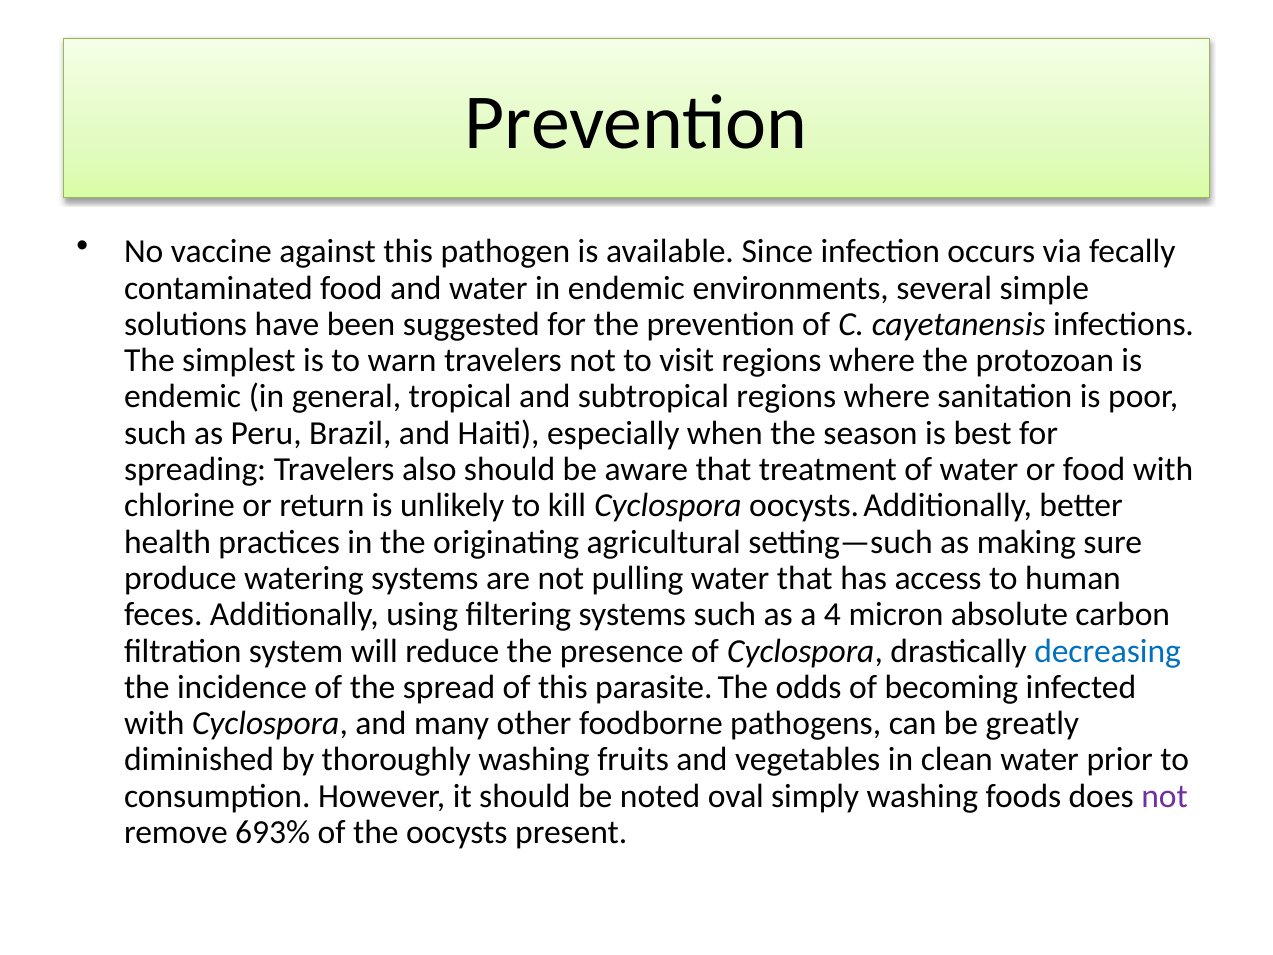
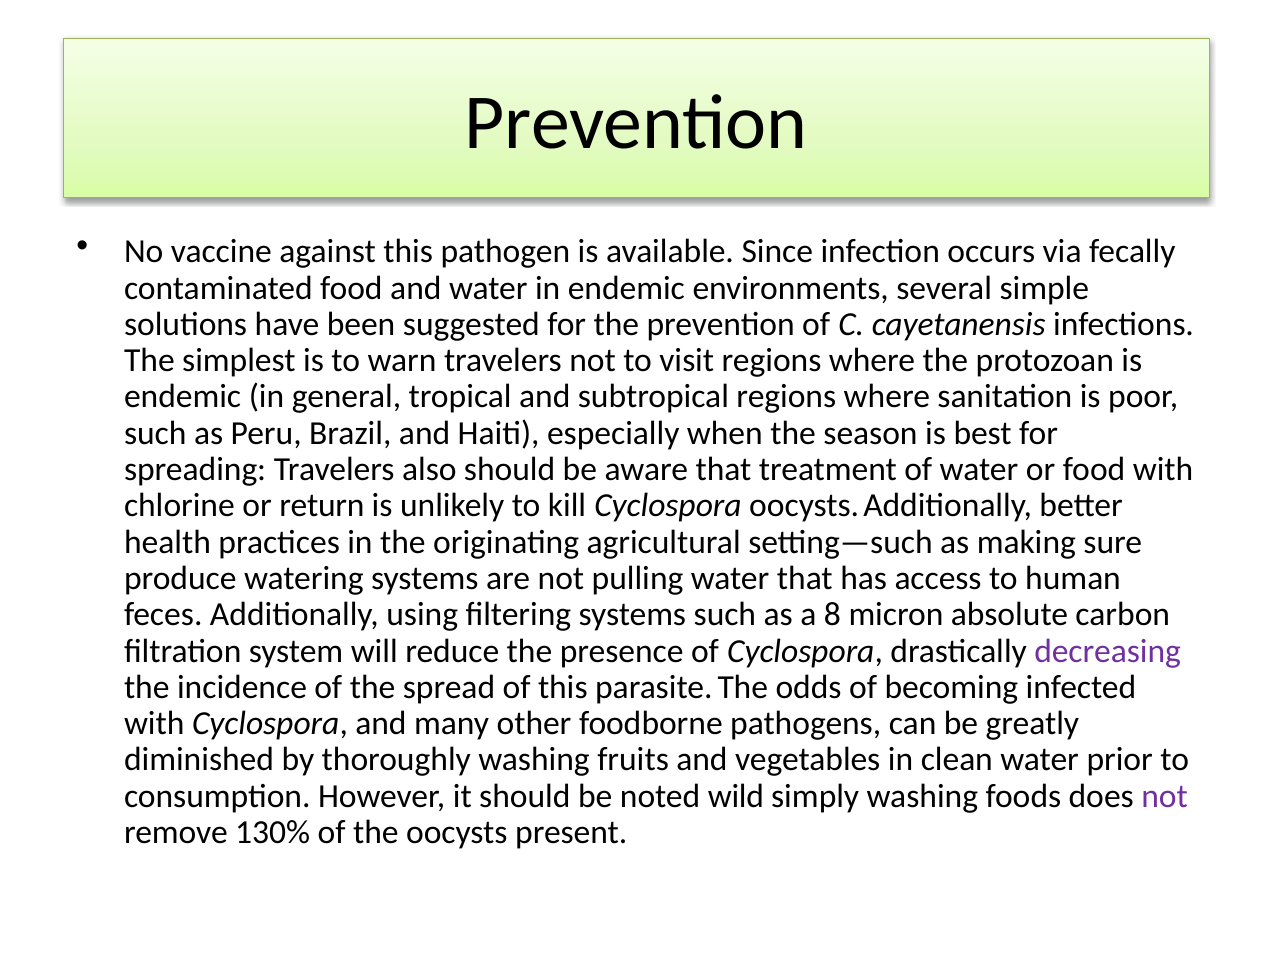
4: 4 -> 8
decreasing colour: blue -> purple
oval: oval -> wild
693%: 693% -> 130%
